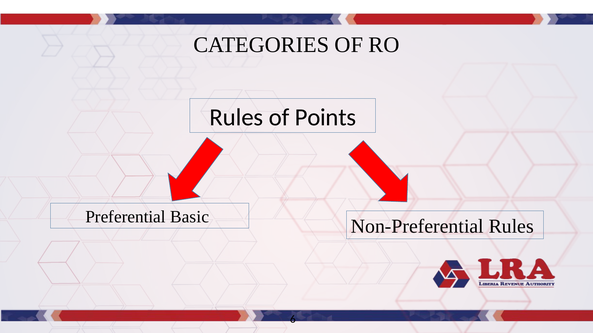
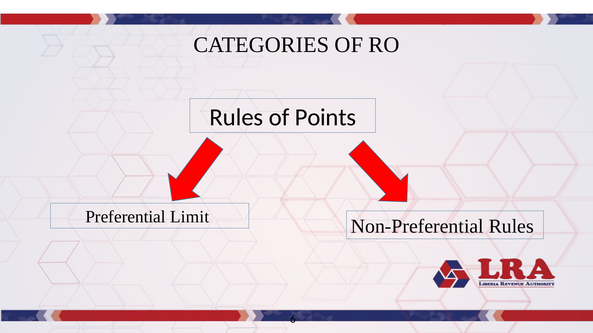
Basic: Basic -> Limit
